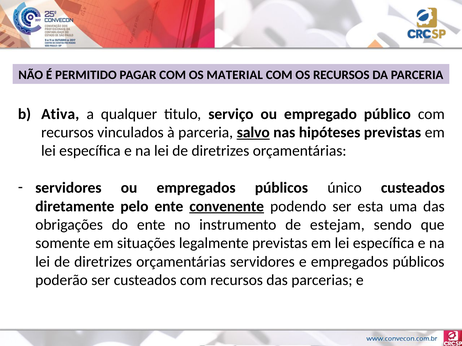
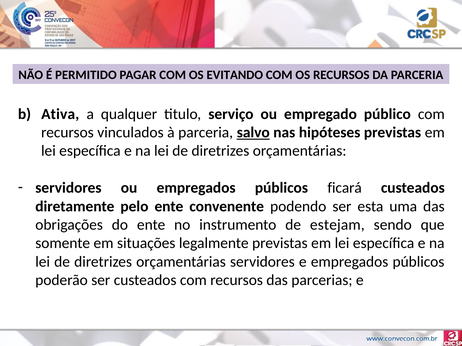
MATERIAL: MATERIAL -> EVITANDO
único: único -> ficará
convenente underline: present -> none
